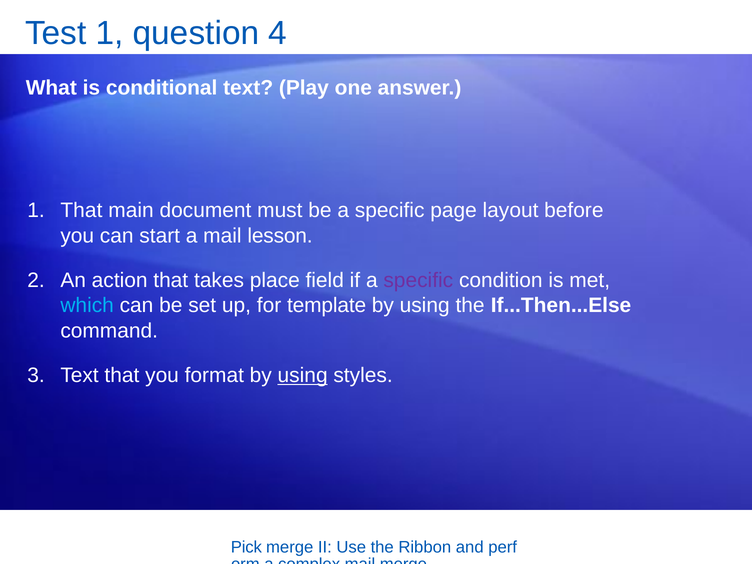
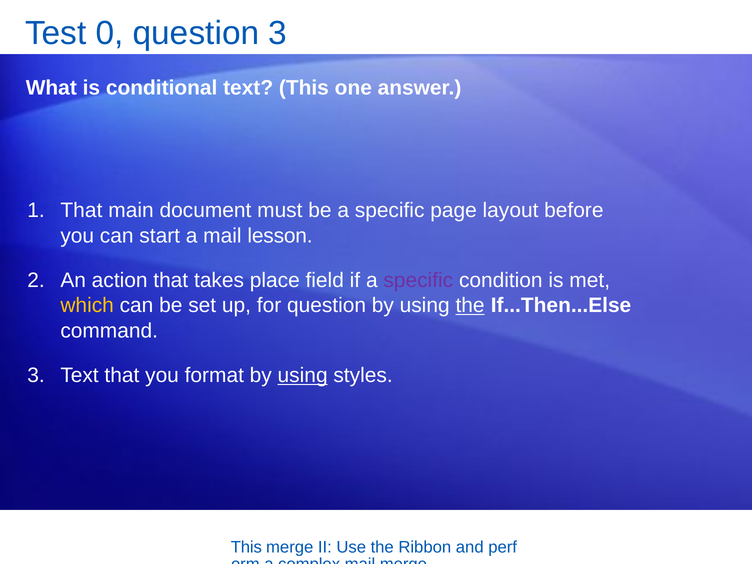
Test 1: 1 -> 0
question 4: 4 -> 3
text Play: Play -> This
which colour: light blue -> yellow
for template: template -> question
the at (470, 306) underline: none -> present
Pick at (246, 547): Pick -> This
